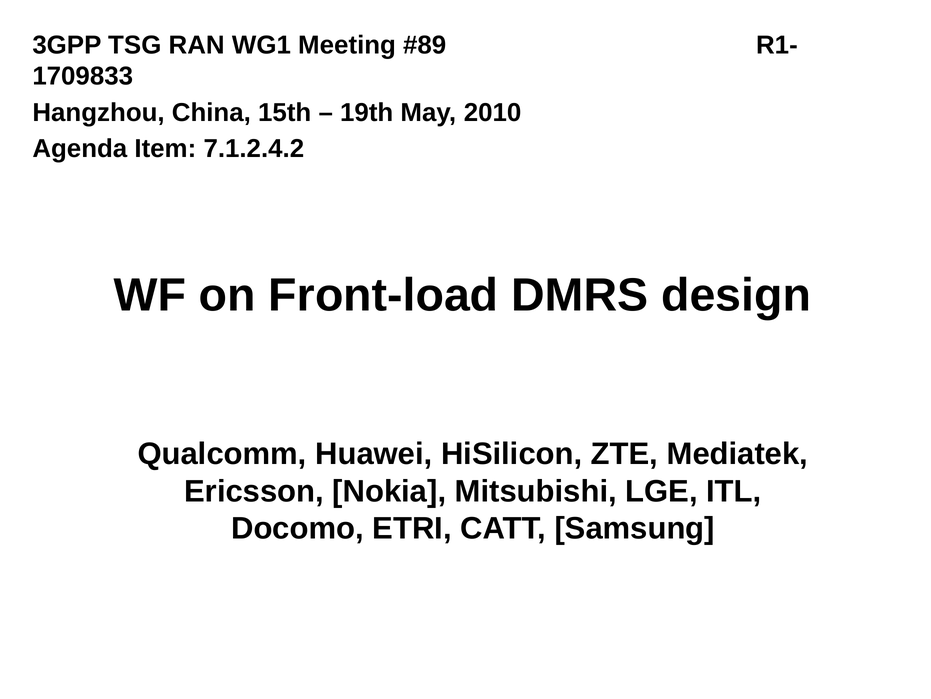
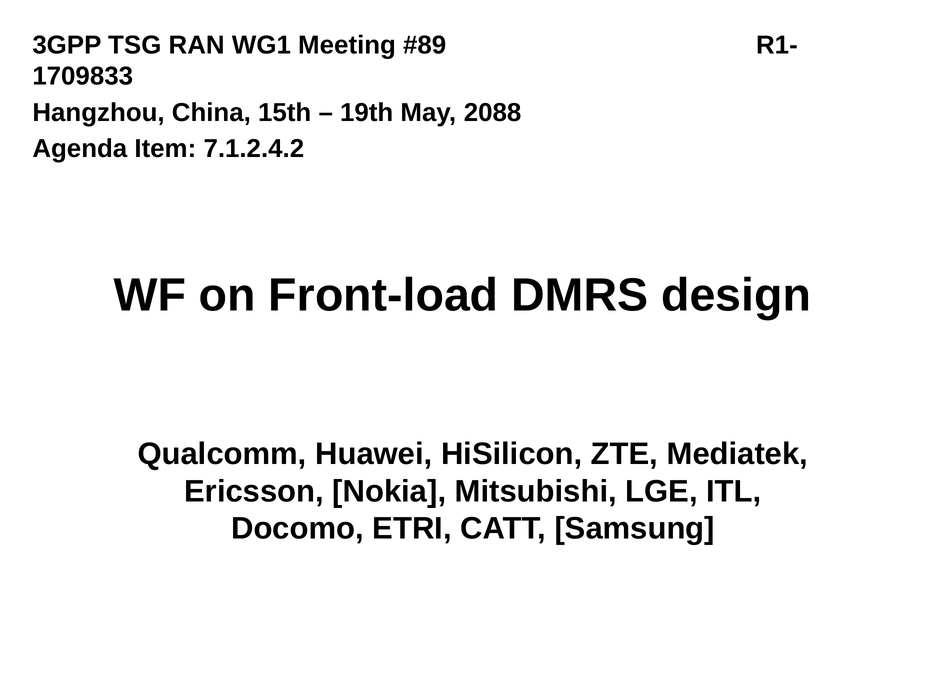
2010: 2010 -> 2088
